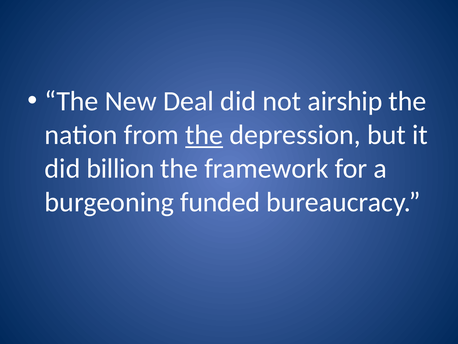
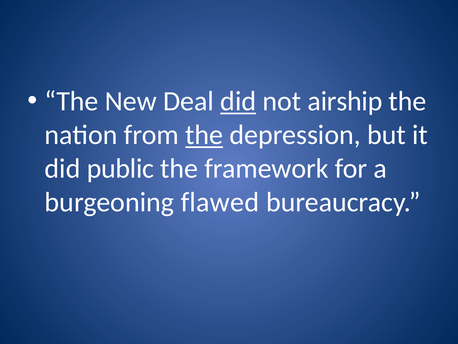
did at (238, 101) underline: none -> present
billion: billion -> public
funded: funded -> flawed
